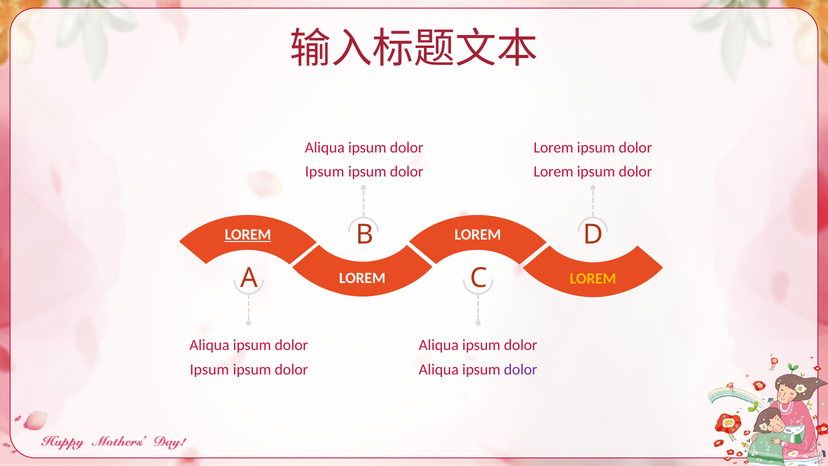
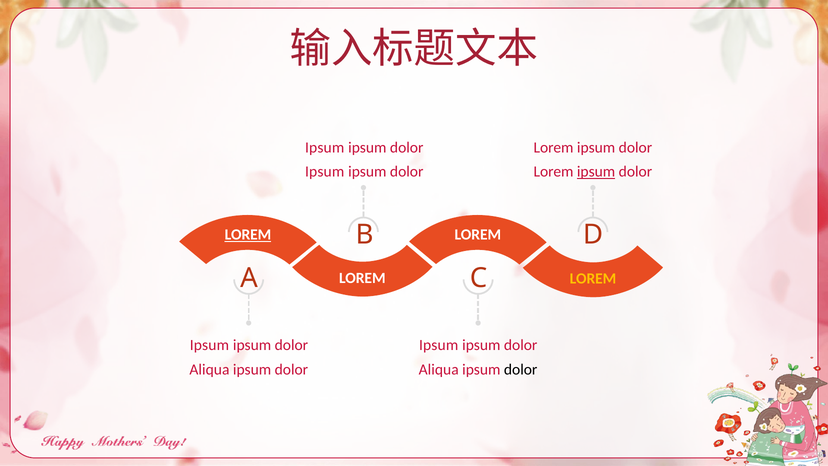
Aliqua at (325, 147): Aliqua -> Ipsum
ipsum at (596, 172) underline: none -> present
Aliqua at (209, 345): Aliqua -> Ipsum
Aliqua at (439, 345): Aliqua -> Ipsum
Ipsum at (209, 369): Ipsum -> Aliqua
dolor at (521, 369) colour: purple -> black
